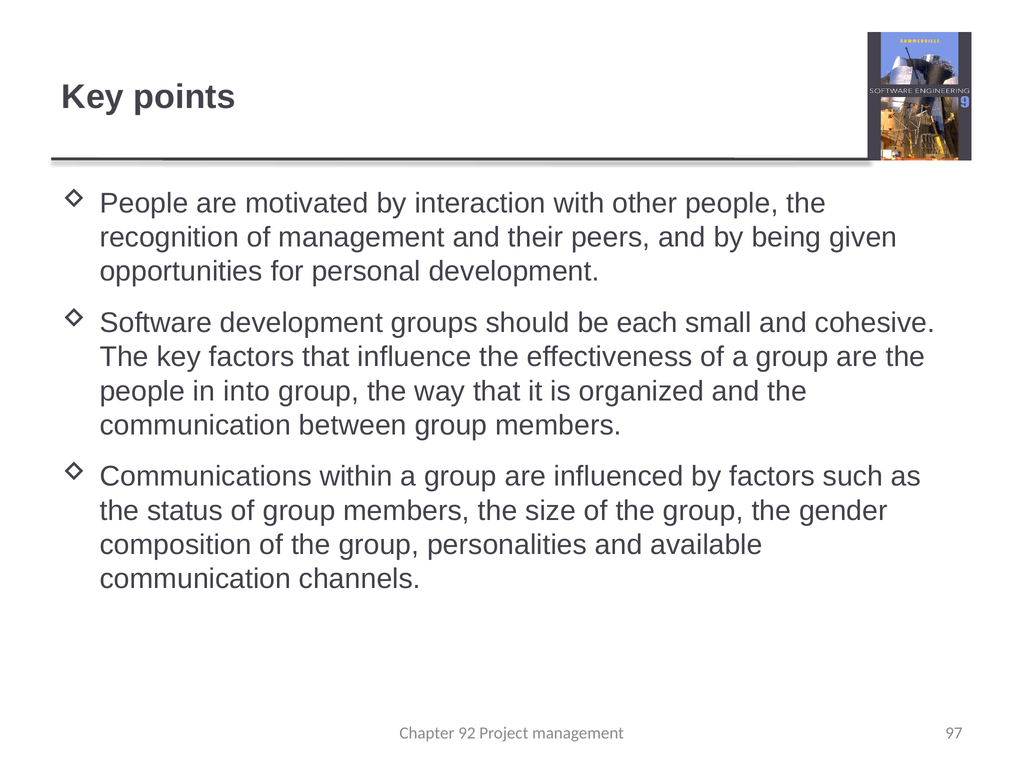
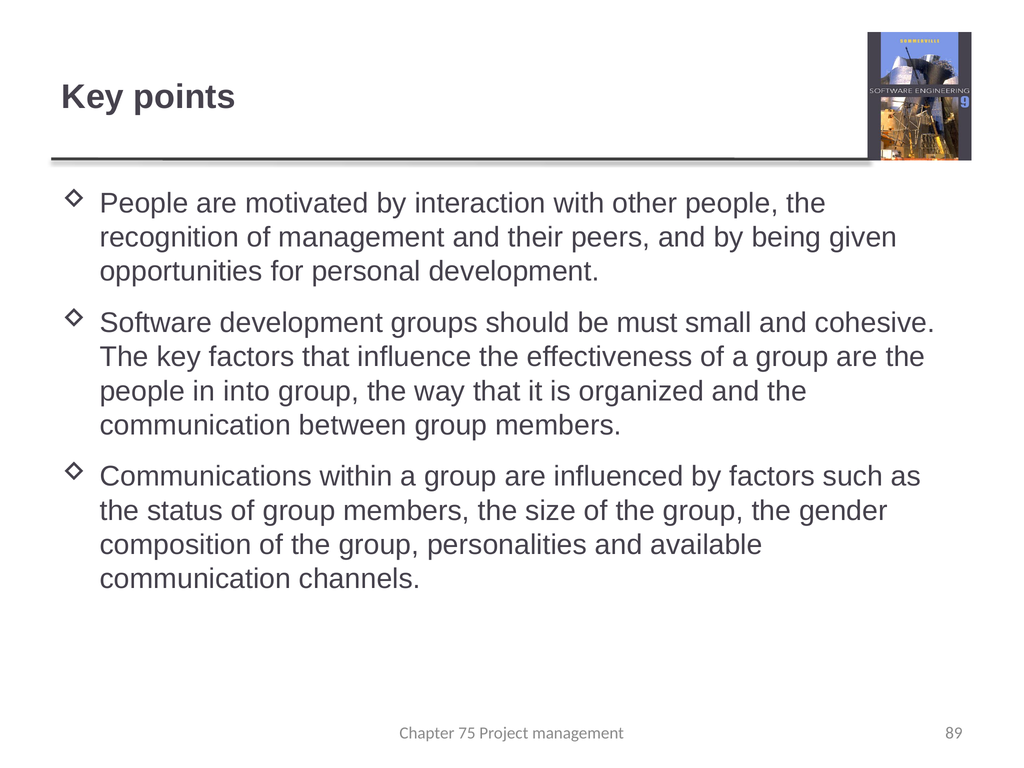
each: each -> must
92: 92 -> 75
97: 97 -> 89
